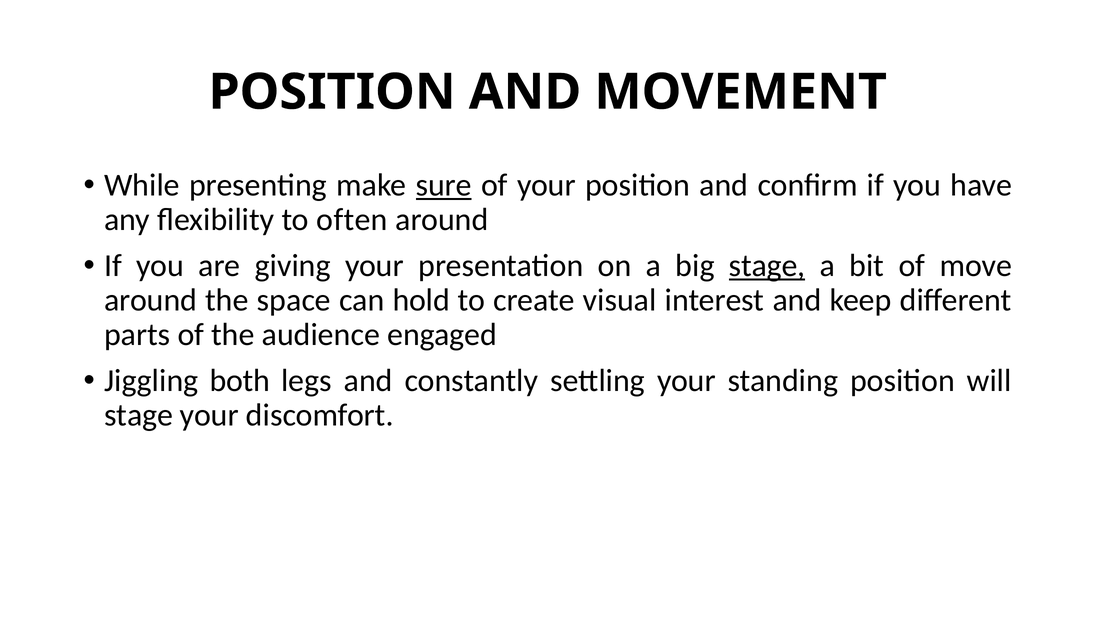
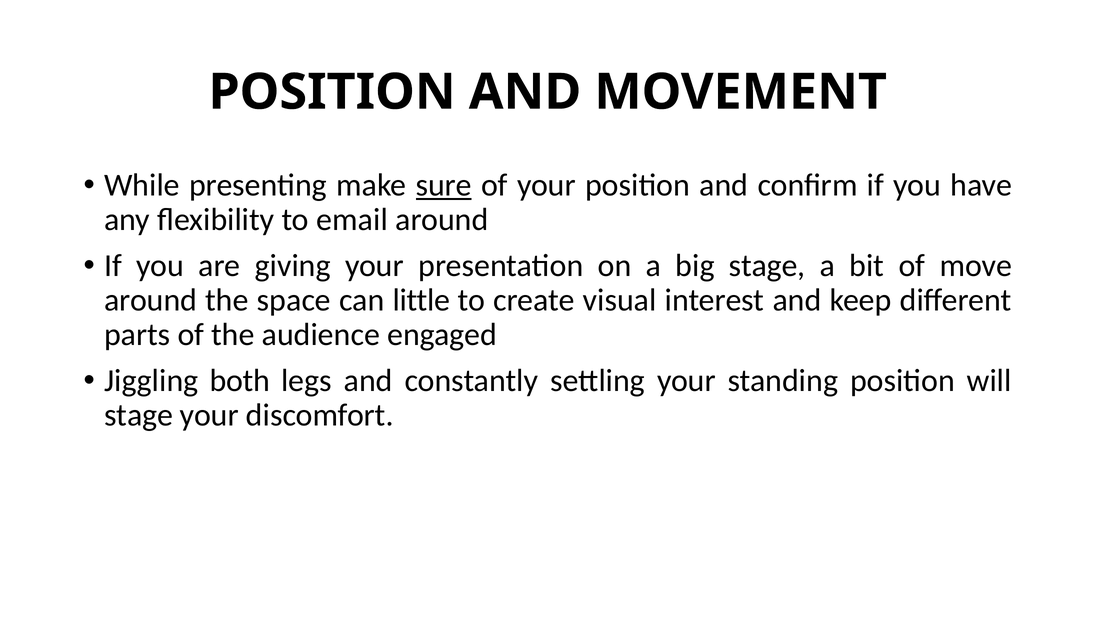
often: often -> email
stage at (767, 266) underline: present -> none
hold: hold -> little
